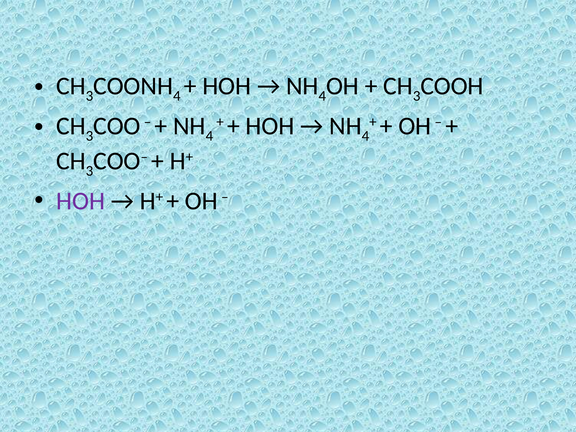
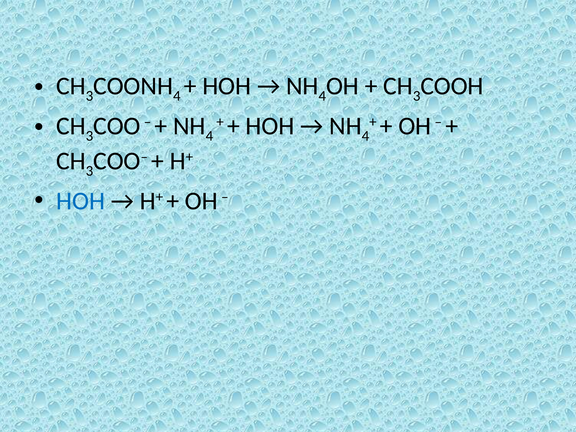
HOH at (81, 201) colour: purple -> blue
